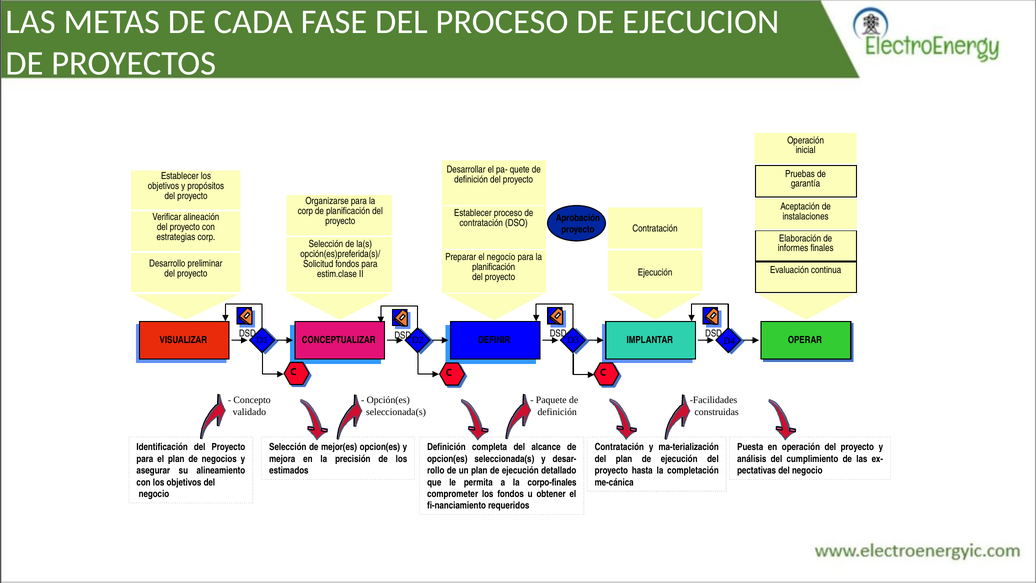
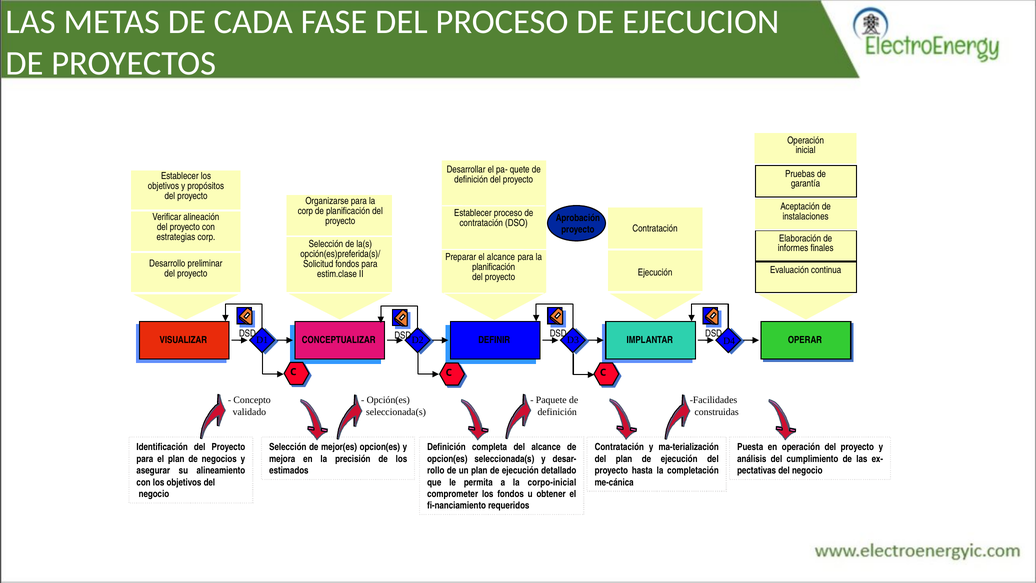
el negocio: negocio -> alcance
corpo-finales: corpo-finales -> corpo-inicial
